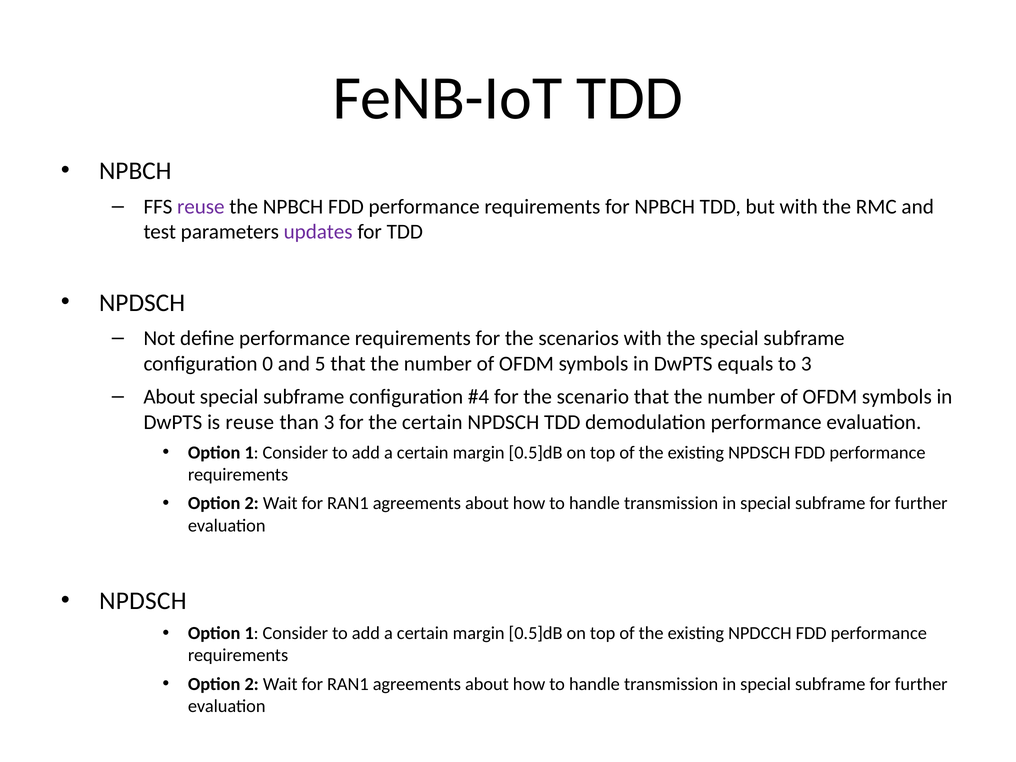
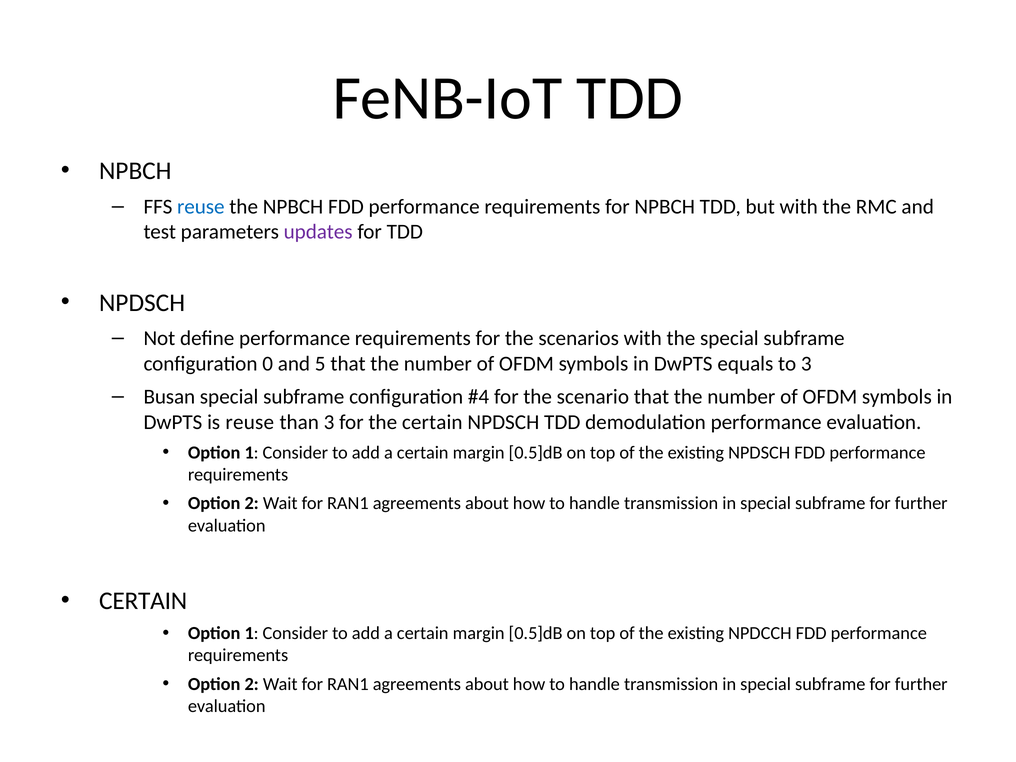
reuse at (201, 207) colour: purple -> blue
About at (169, 397): About -> Busan
NPDSCH at (143, 601): NPDSCH -> CERTAIN
